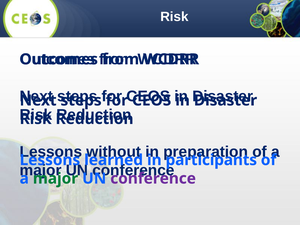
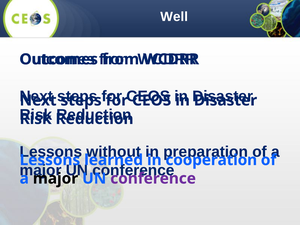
Risk at (174, 17): Risk -> Well
participants: participants -> cooperation
major at (55, 179) colour: green -> black
